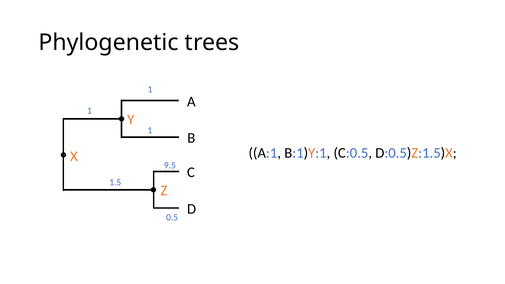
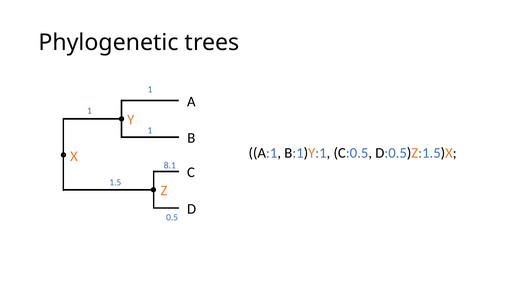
9.5: 9.5 -> 8.1
